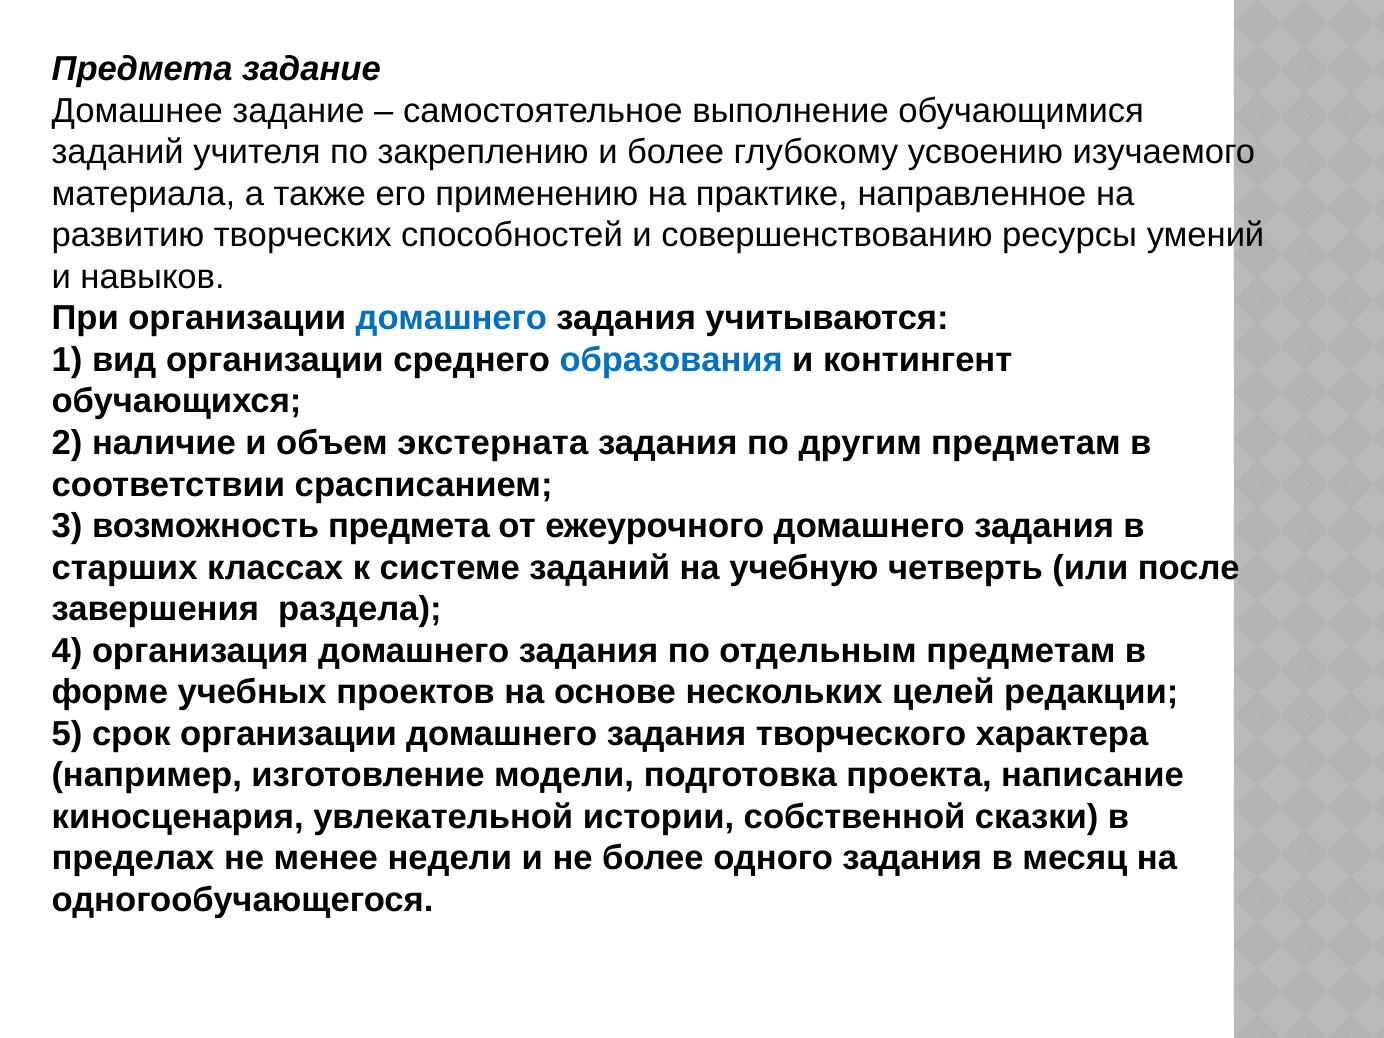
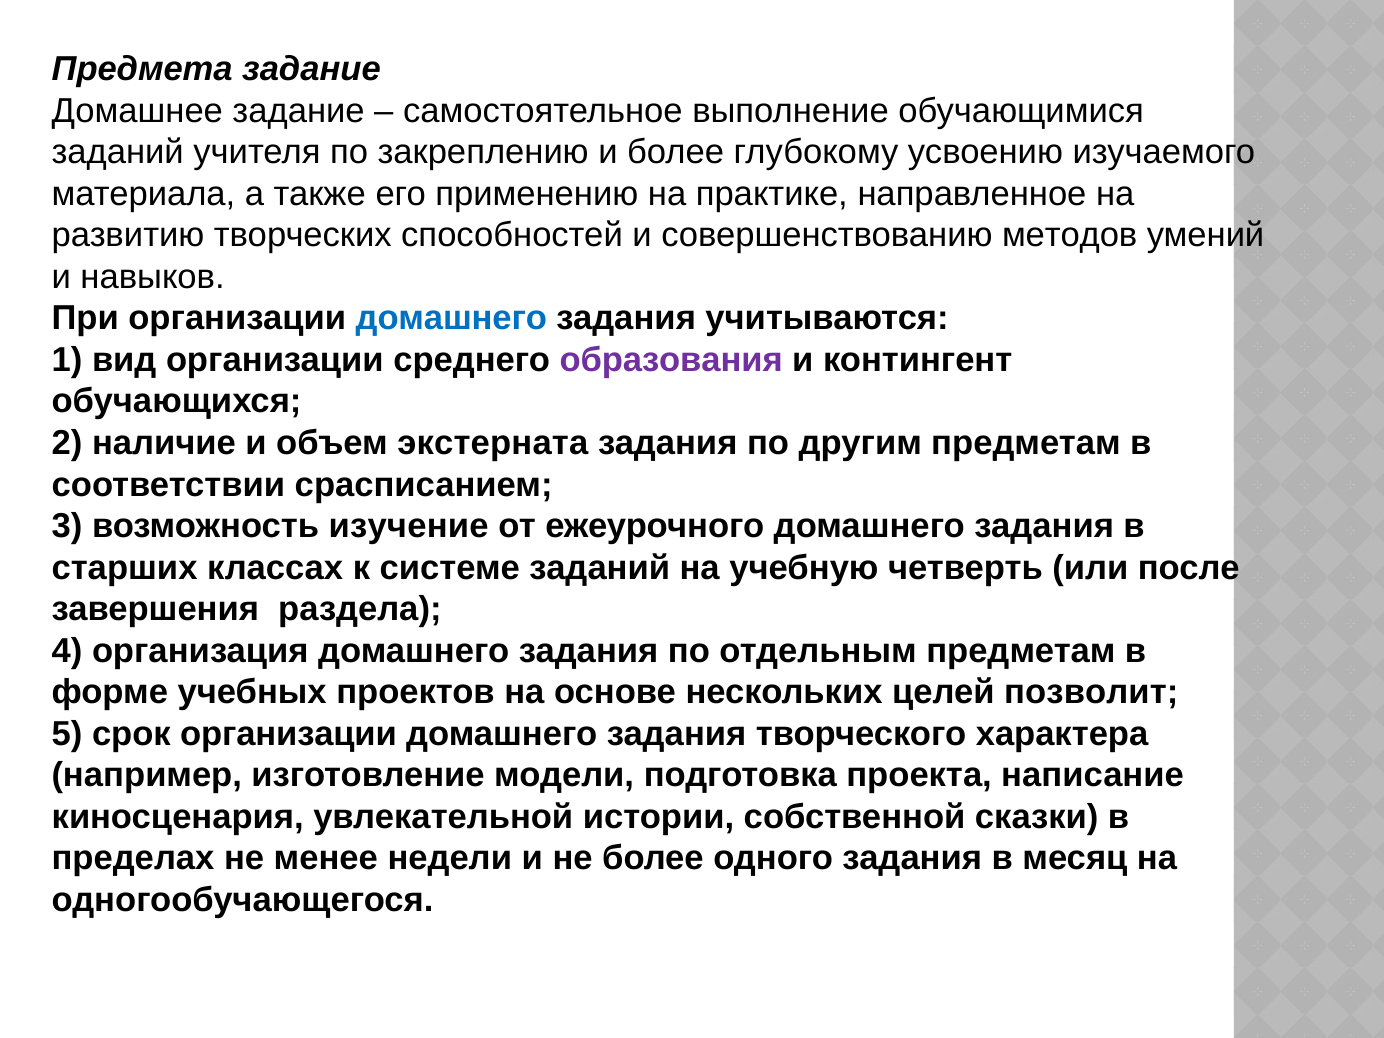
ресурсы: ресурсы -> методов
образования colour: blue -> purple
возможность предмета: предмета -> изучение
редакции: редакции -> позволит
